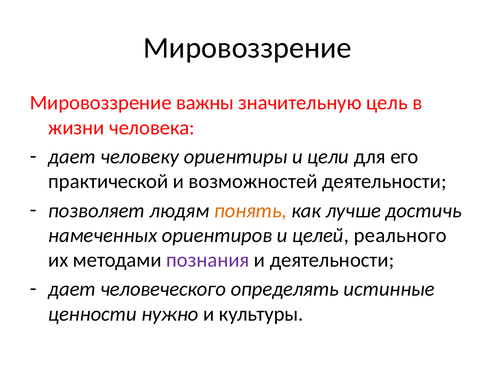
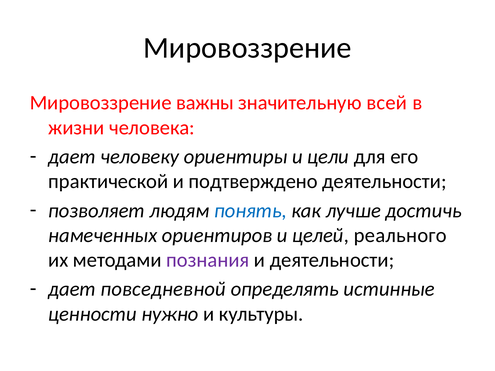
цель: цель -> всей
возможностей: возможностей -> подтверждено
понять colour: orange -> blue
человеческого: человеческого -> повседневной
